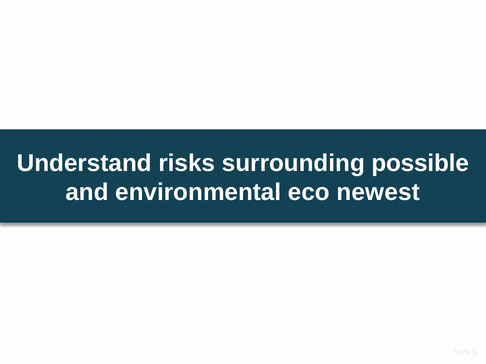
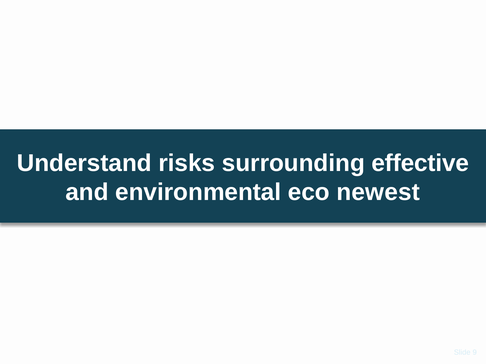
possible: possible -> effective
